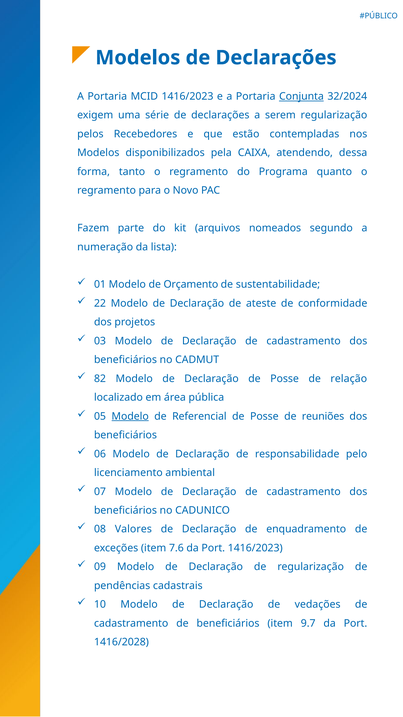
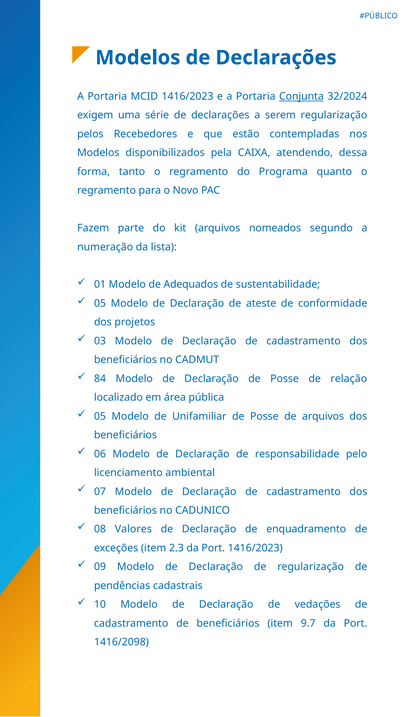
Orçamento: Orçamento -> Adequados
22 at (100, 303): 22 -> 05
82: 82 -> 84
Modelo at (130, 416) underline: present -> none
Referencial: Referencial -> Unifamiliar
de reuniões: reuniões -> arquivos
7.6: 7.6 -> 2.3
1416/2028: 1416/2028 -> 1416/2098
